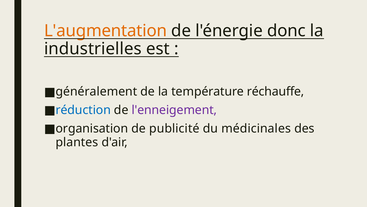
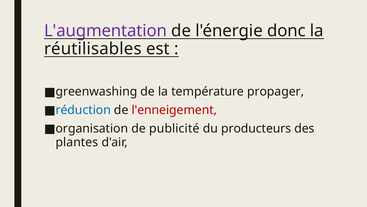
L'augmentation colour: orange -> purple
industrielles: industrielles -> réutilisables
généralement: généralement -> greenwashing
réchauffe: réchauffe -> propager
l'enneigement colour: purple -> red
médicinales: médicinales -> producteurs
